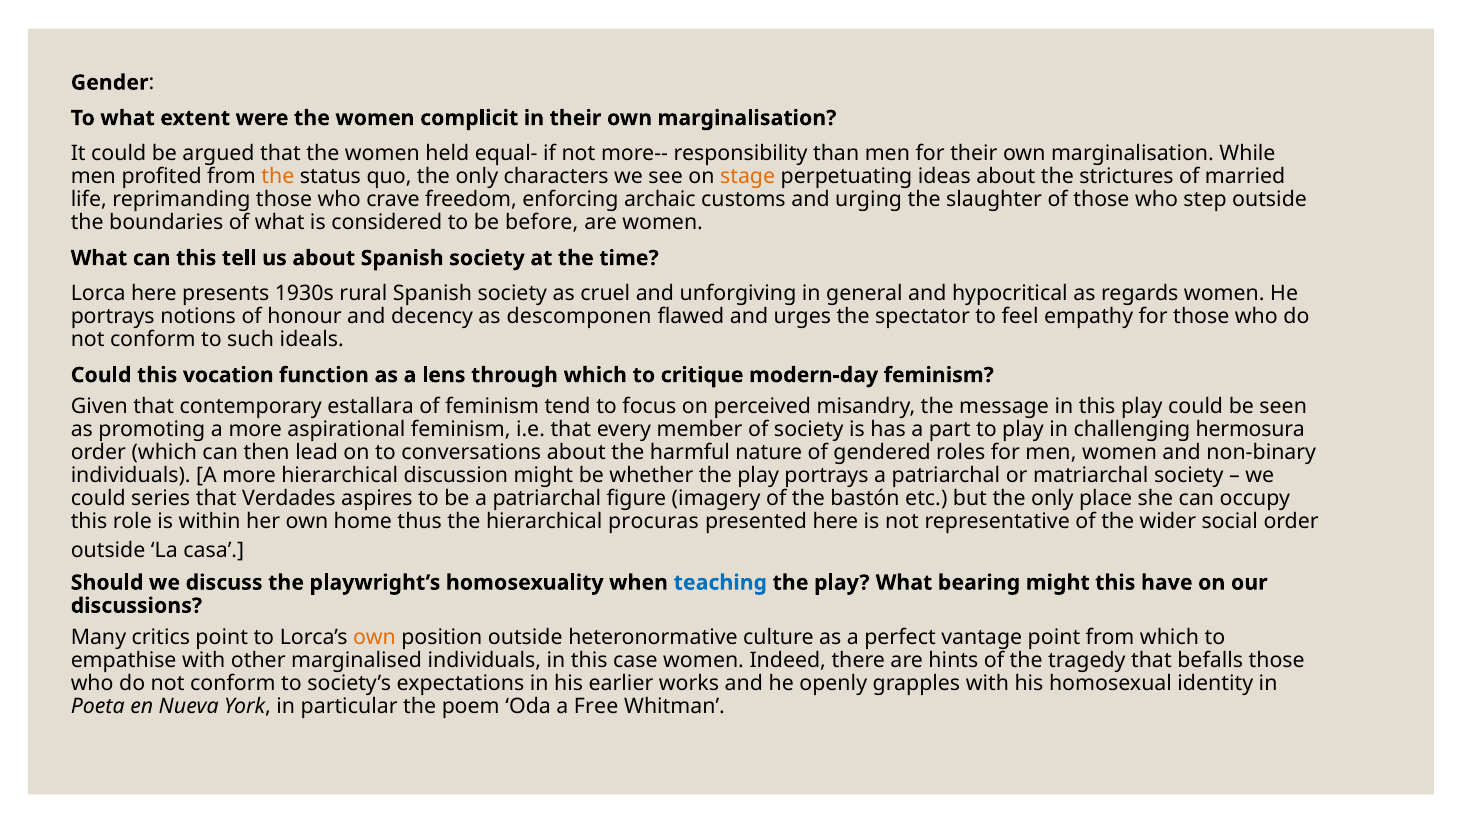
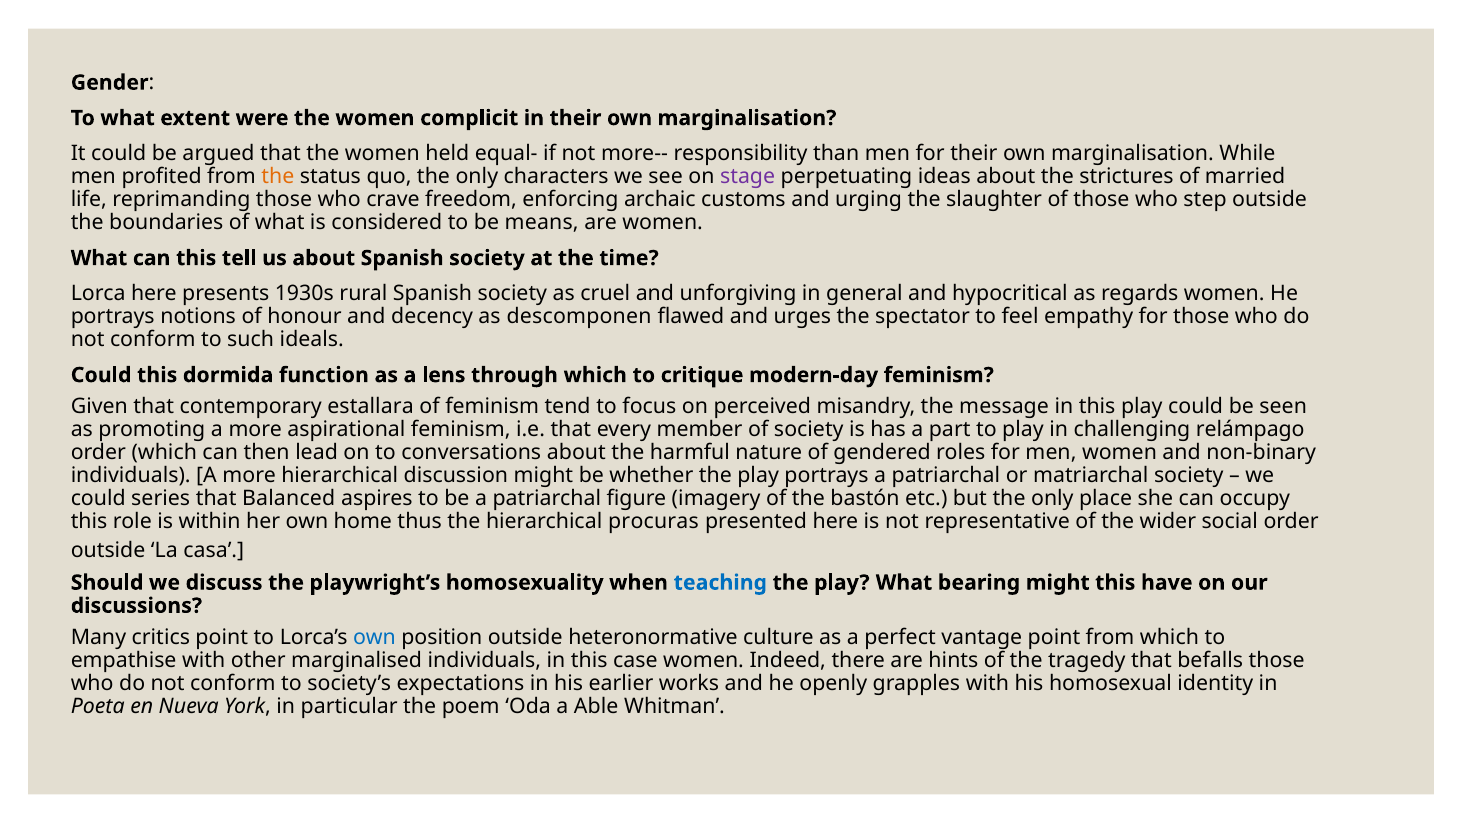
stage colour: orange -> purple
before: before -> means
vocation: vocation -> dormida
hermosura: hermosura -> relámpago
Verdades: Verdades -> Balanced
own at (374, 637) colour: orange -> blue
Free: Free -> Able
